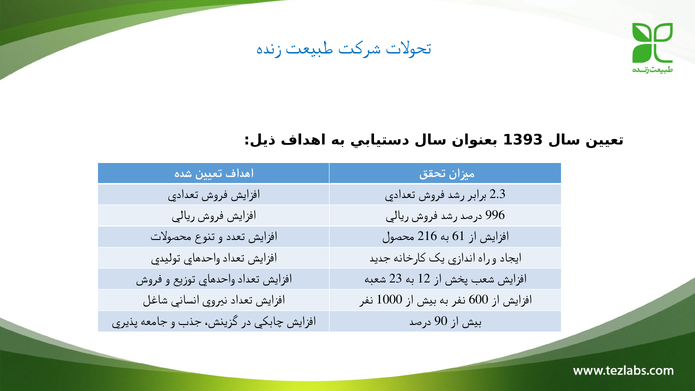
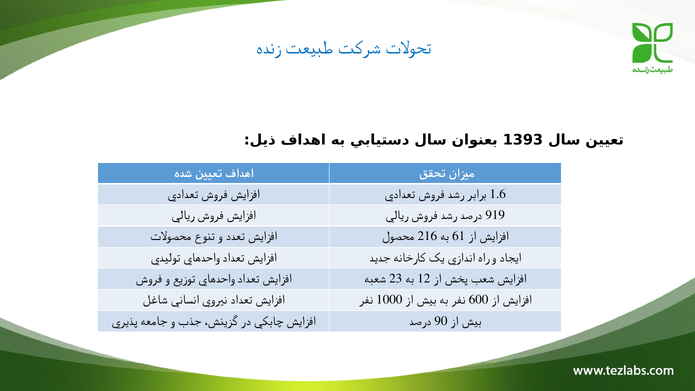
2.3: 2.3 -> 1.6
996: 996 -> 919
